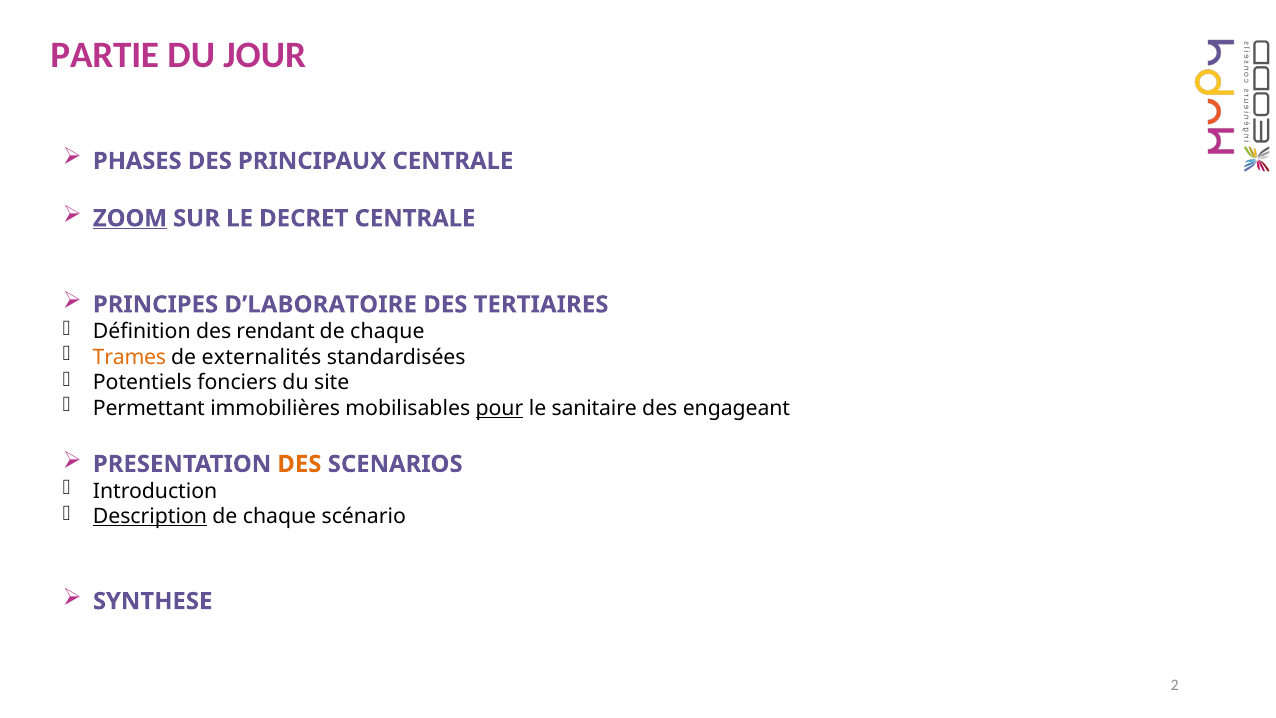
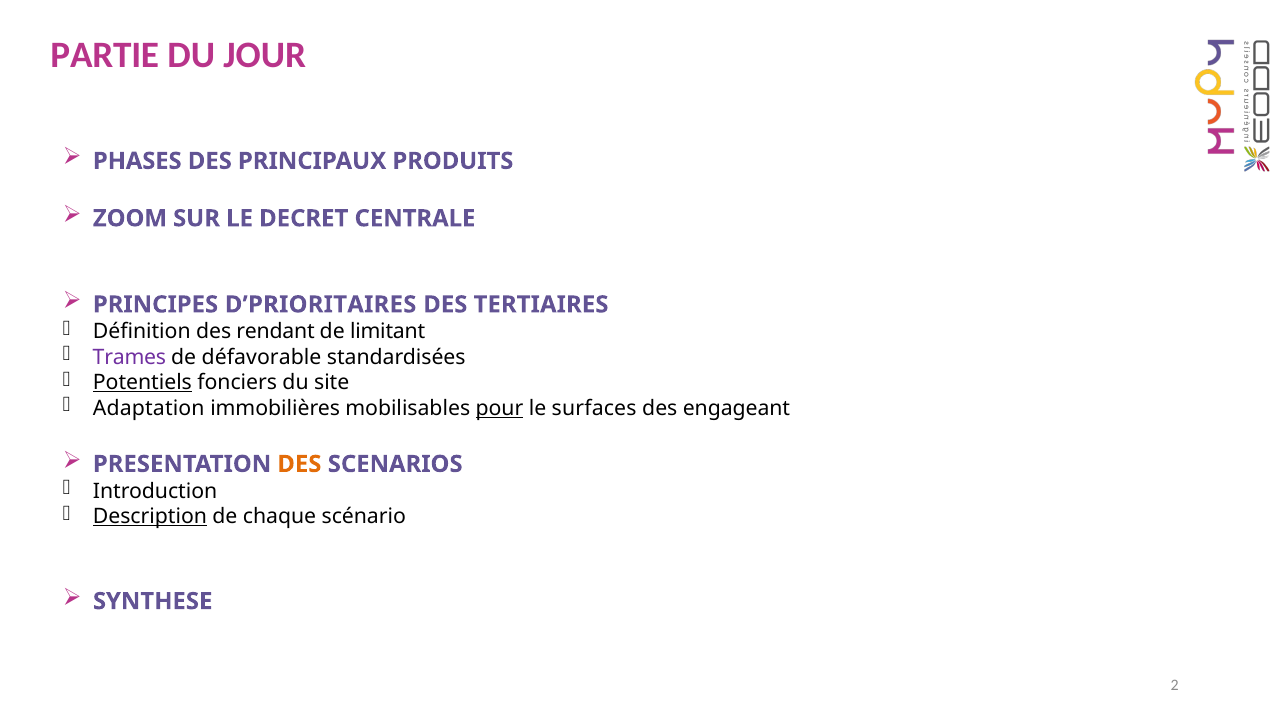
PRINCIPAUX CENTRALE: CENTRALE -> PRODUITS
ZOOM underline: present -> none
D’LABORATOIRE: D’LABORATOIRE -> D’PRIORITAIRES
chaque at (387, 331): chaque -> limitant
Trames colour: orange -> purple
externalités: externalités -> défavorable
Potentiels underline: none -> present
Permettant: Permettant -> Adaptation
sanitaire: sanitaire -> surfaces
